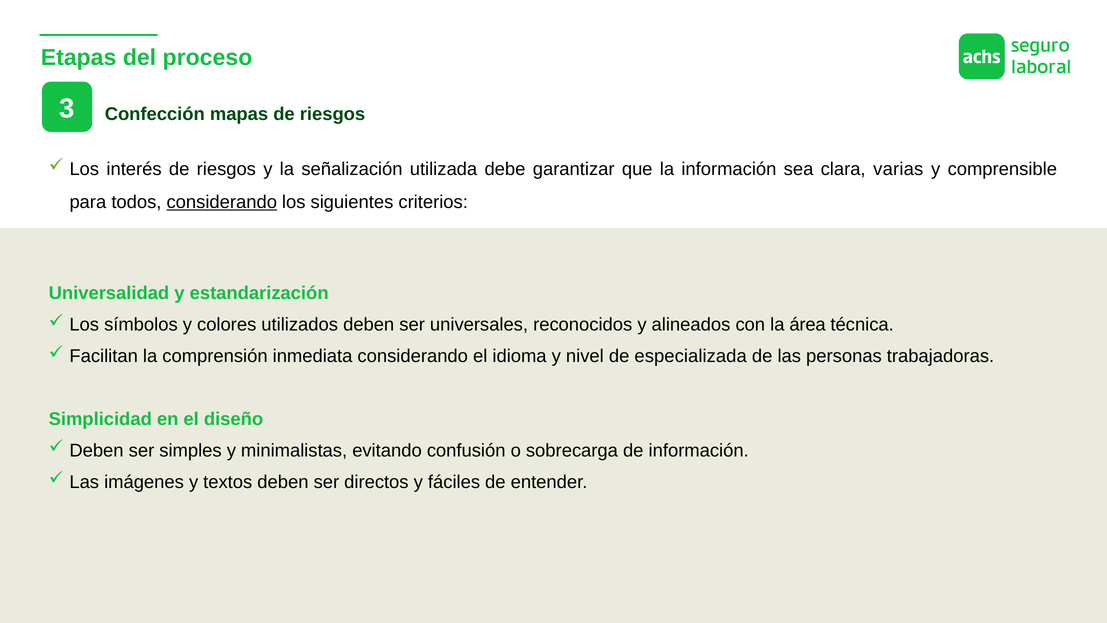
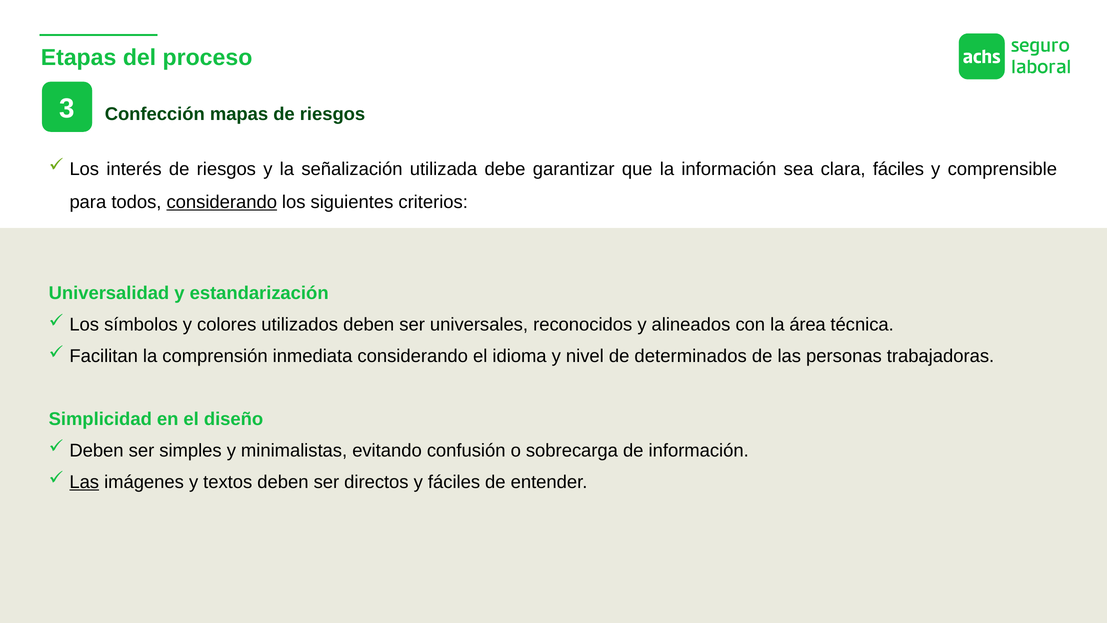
clara varias: varias -> fáciles
especializada: especializada -> determinados
Las at (84, 482) underline: none -> present
